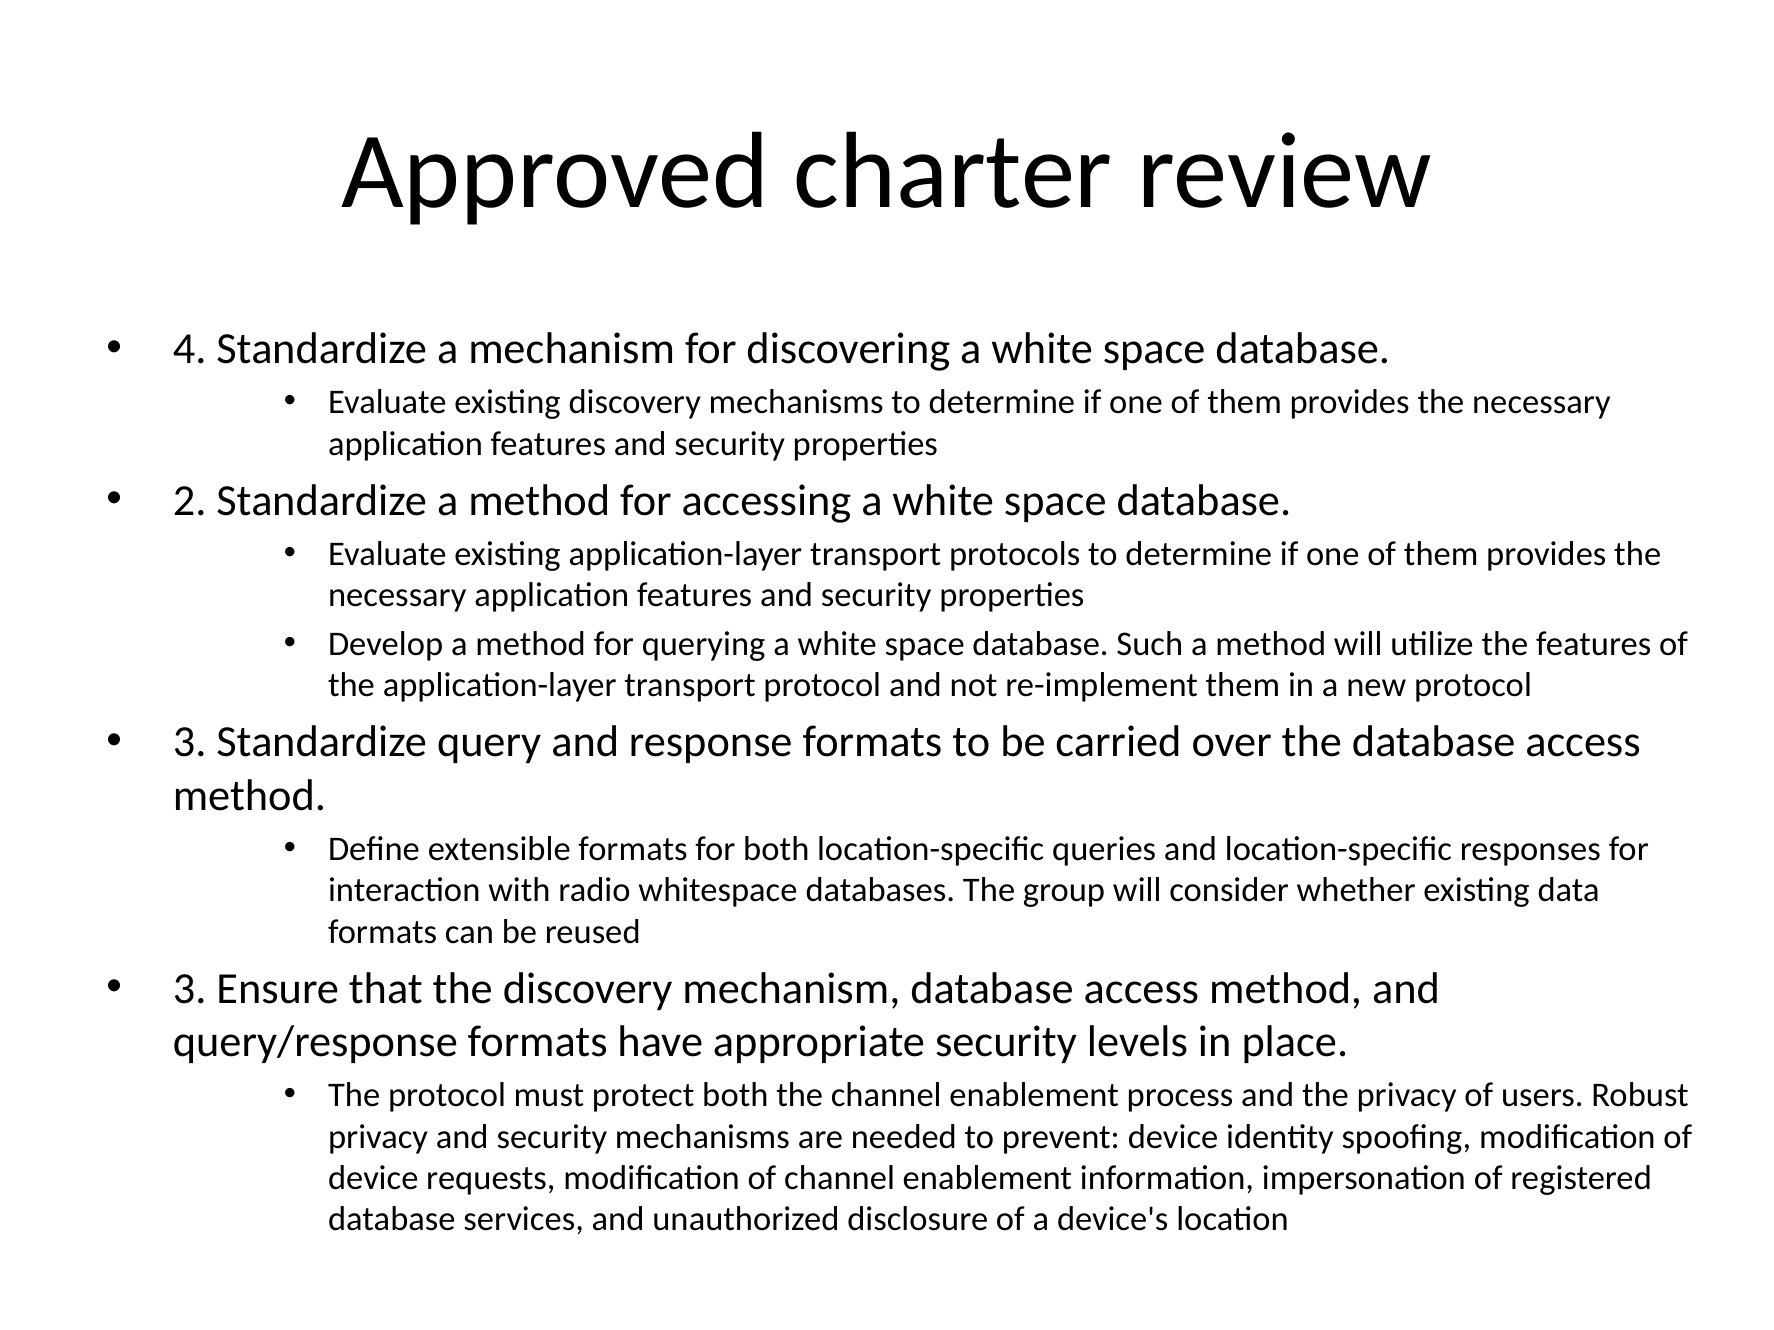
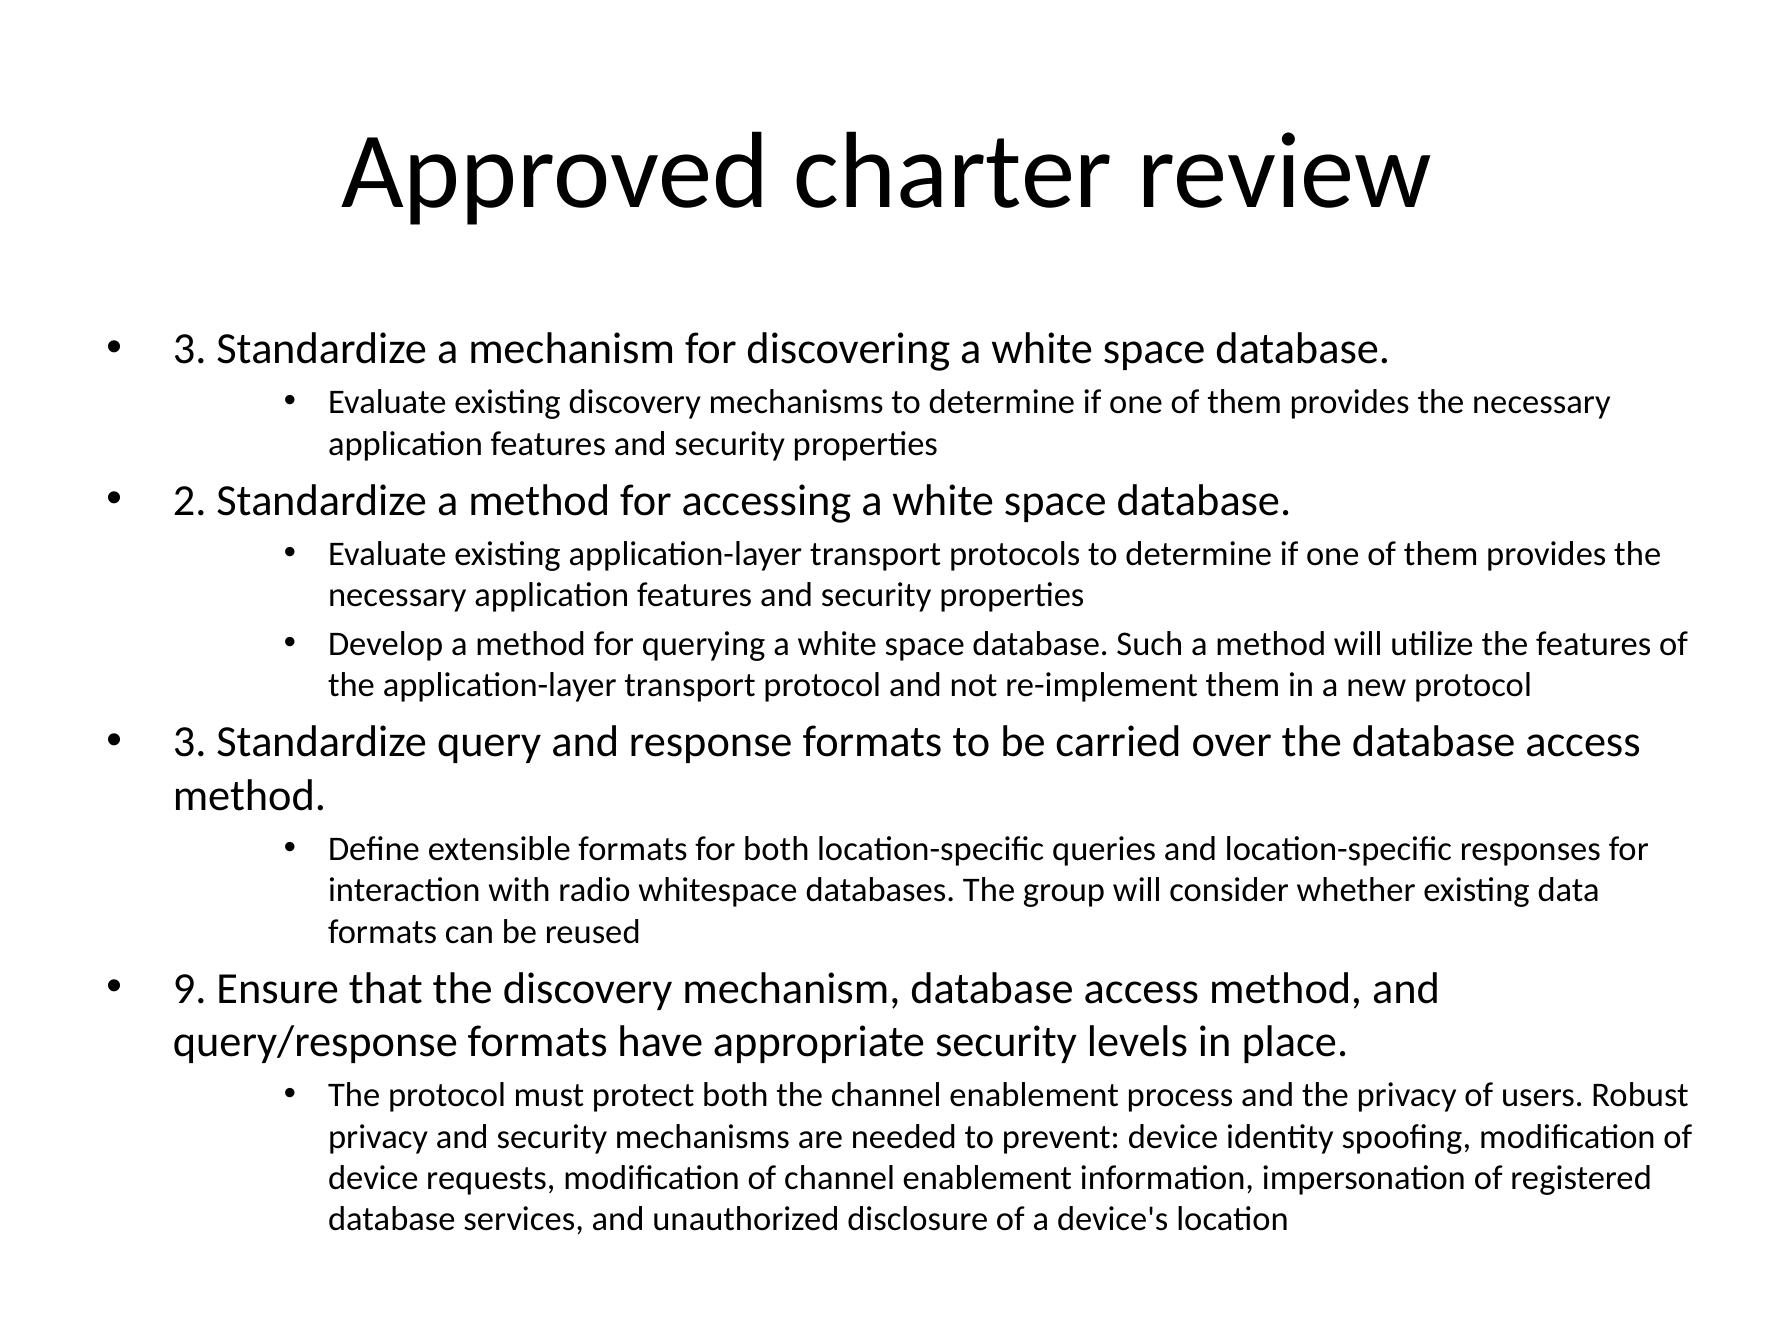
4 at (190, 349): 4 -> 3
3 at (190, 989): 3 -> 9
